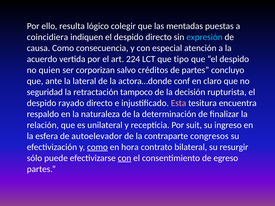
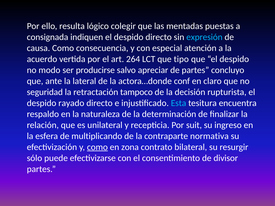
coincidiera: coincidiera -> consignada
224: 224 -> 264
quien: quien -> modo
corporizan: corporizan -> producirse
créditos: créditos -> apreciar
Esta colour: pink -> light blue
autoelevador: autoelevador -> multiplicando
congresos: congresos -> normativa
hora: hora -> zona
con at (125, 158) underline: present -> none
egreso: egreso -> divisor
